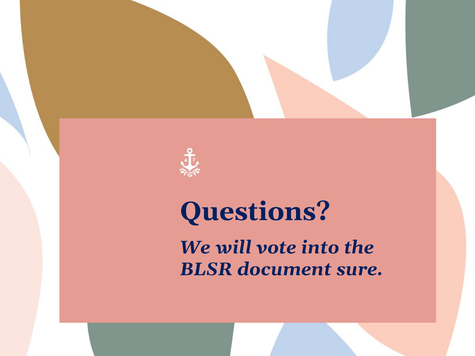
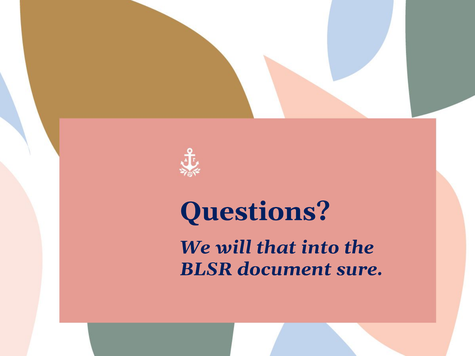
vote: vote -> that
